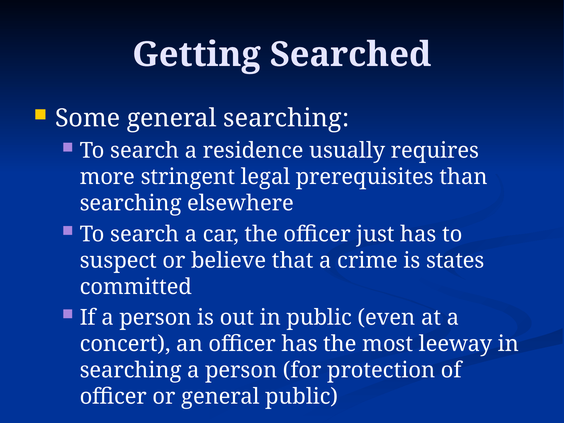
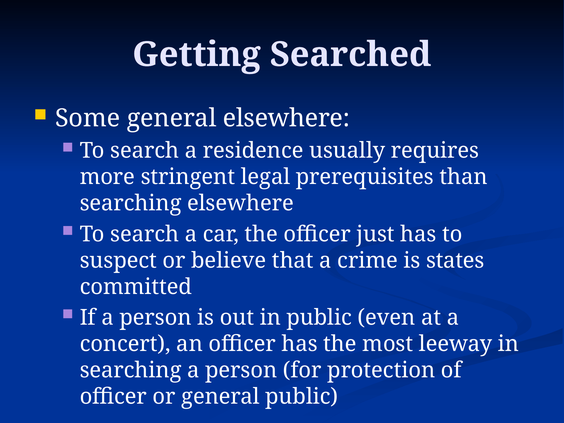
general searching: searching -> elsewhere
